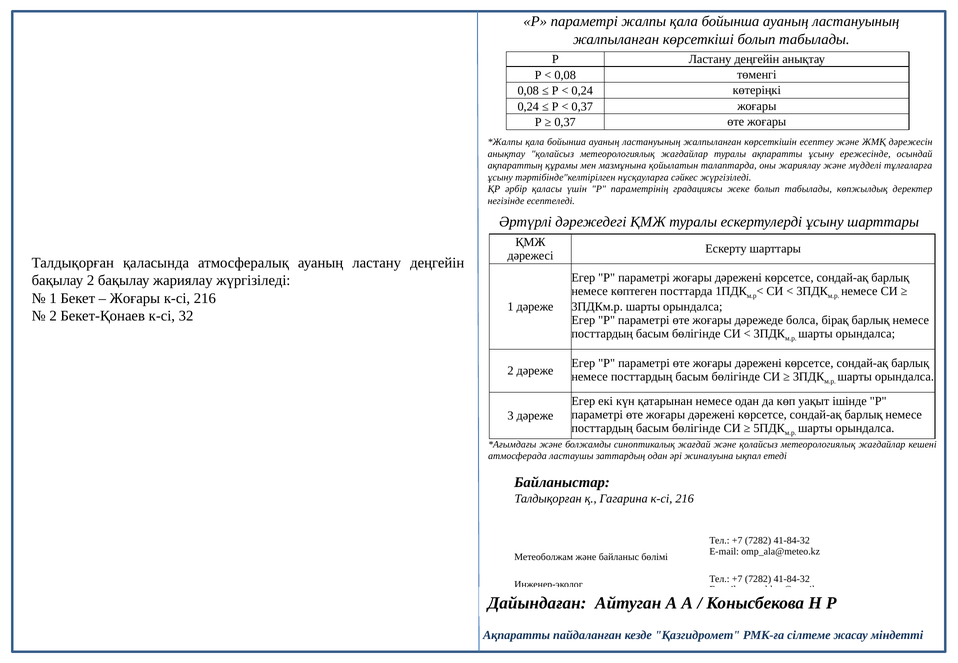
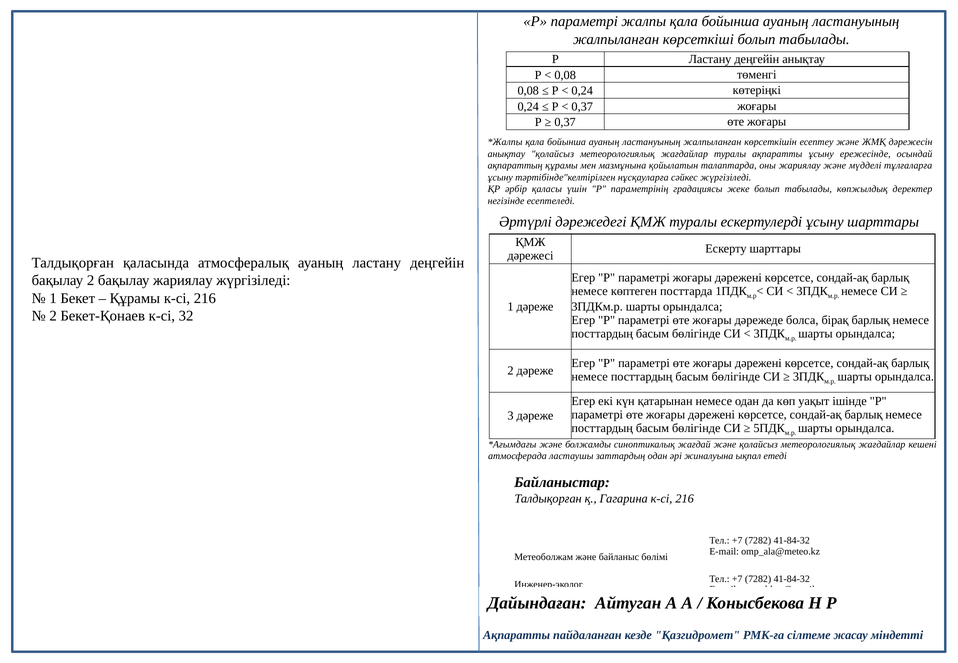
Жоғары at (135, 298): Жоғары -> Құрамы
